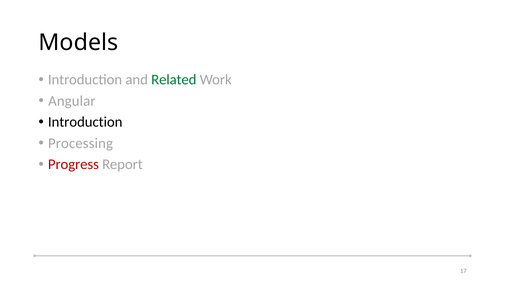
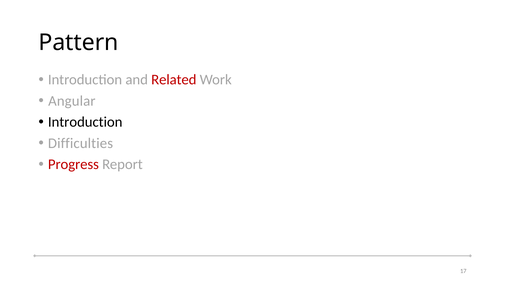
Models: Models -> Pattern
Related colour: green -> red
Processing: Processing -> Difficulties
